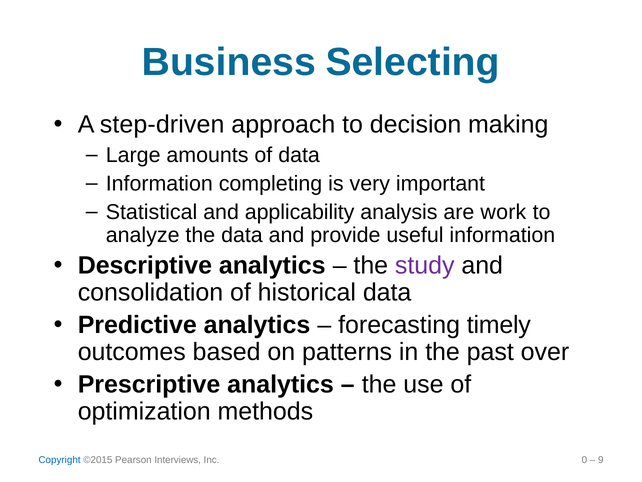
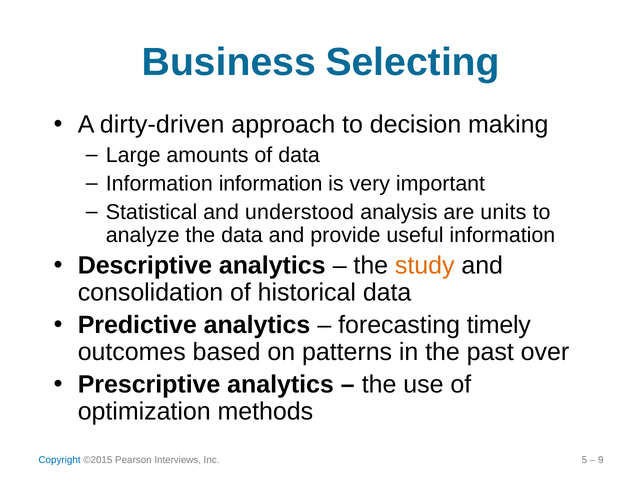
step-driven: step-driven -> dirty-driven
Information completing: completing -> information
applicability: applicability -> understood
work: work -> units
study colour: purple -> orange
0: 0 -> 5
